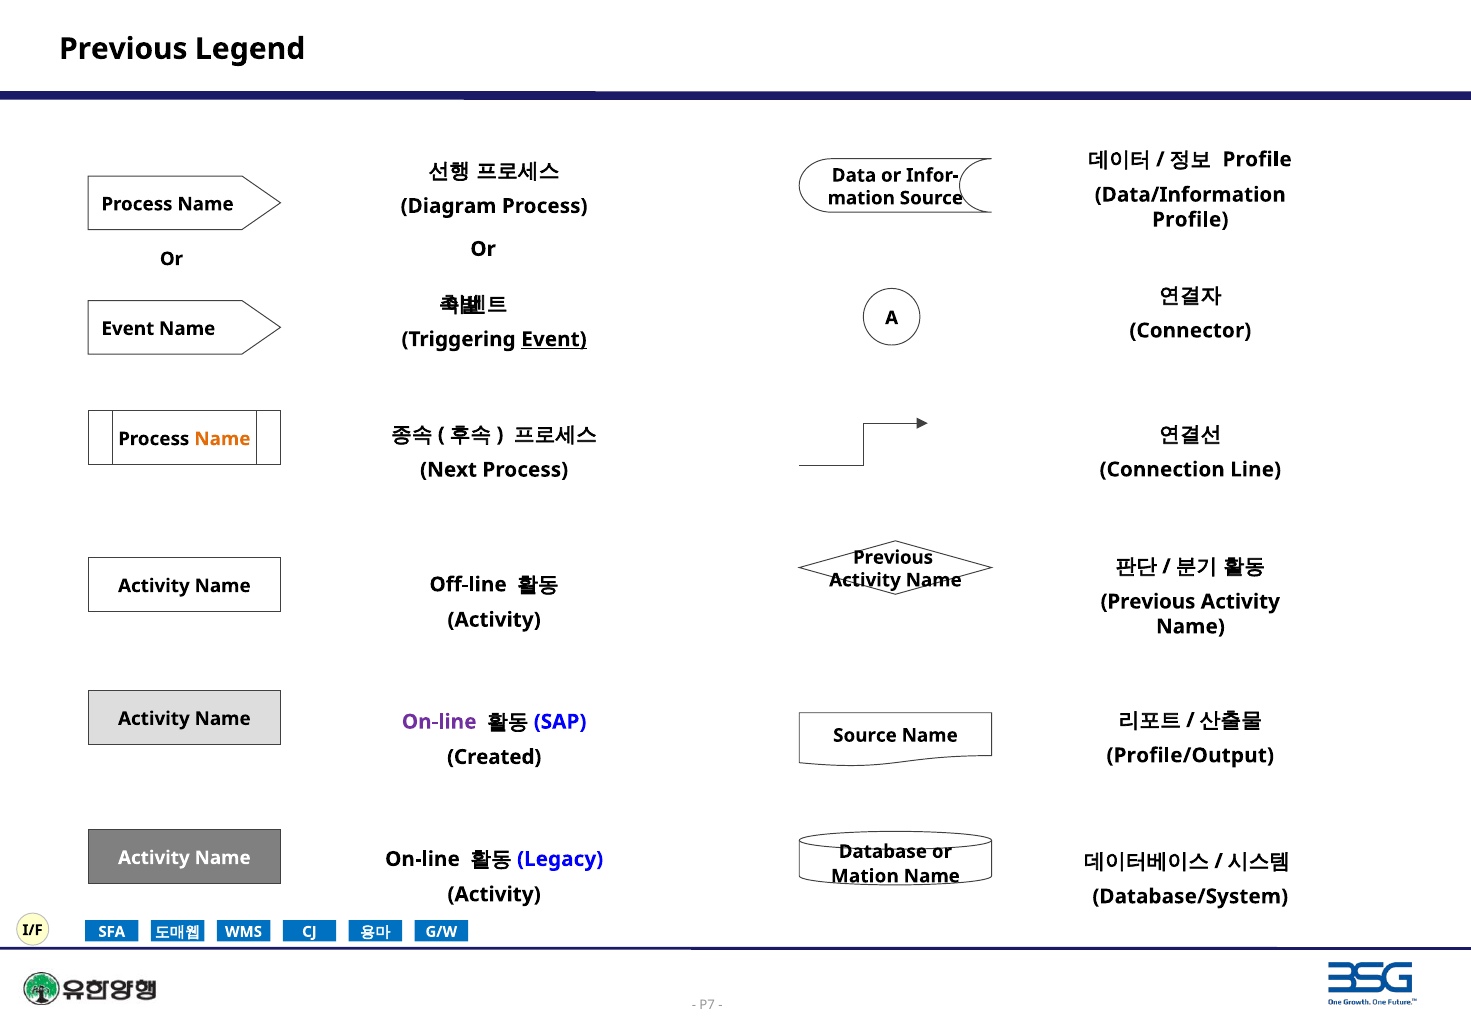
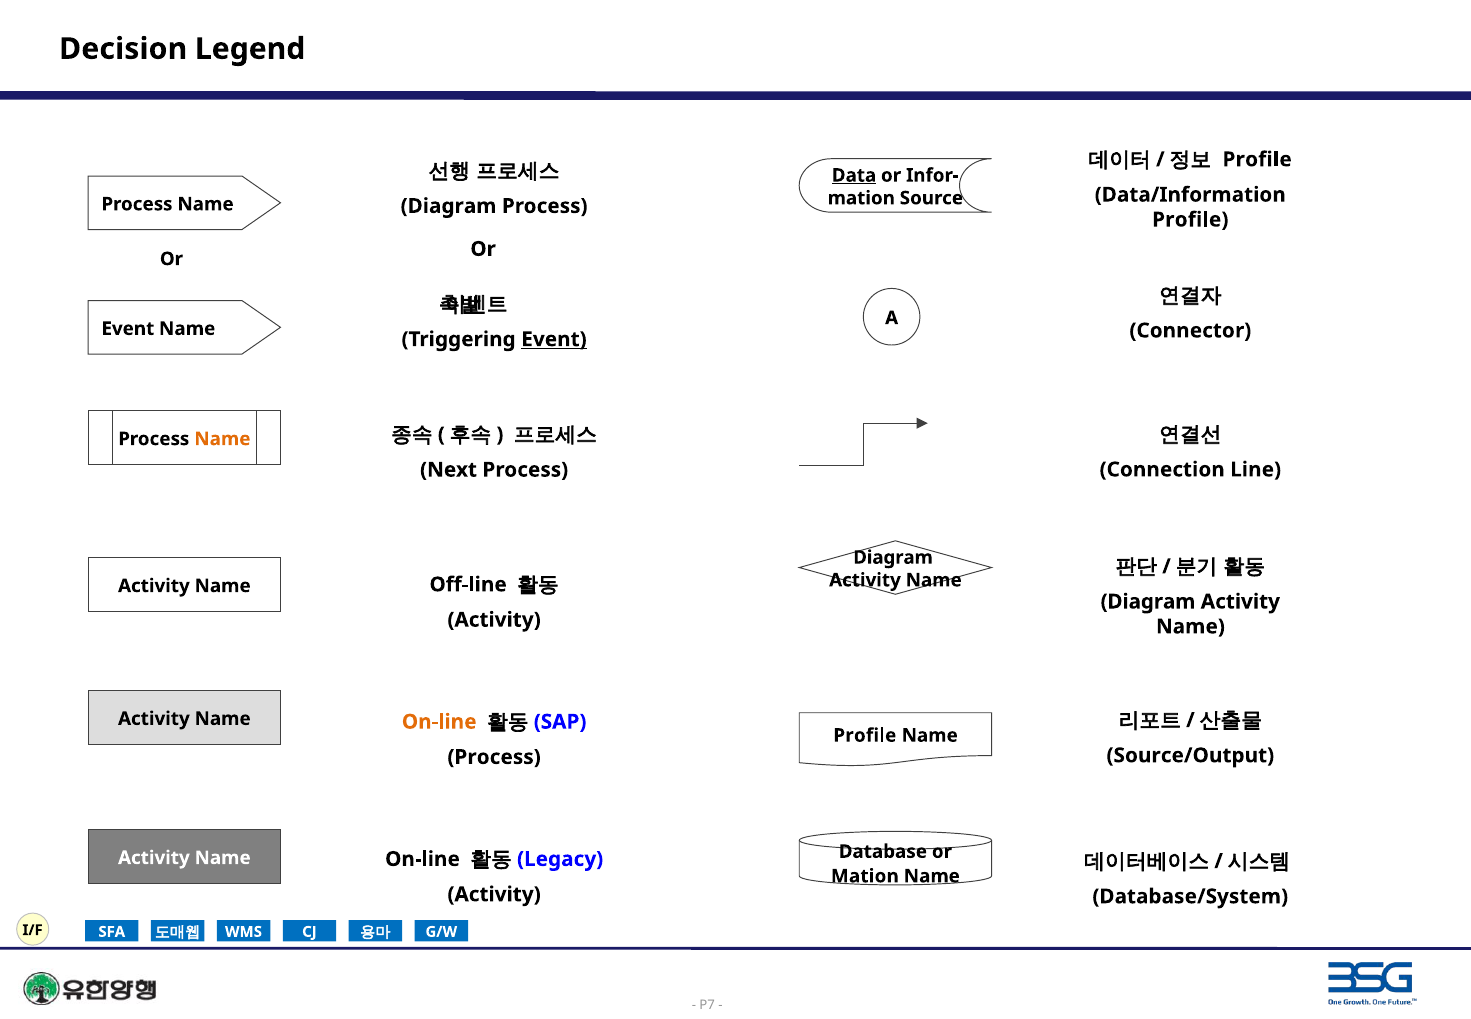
Previous at (123, 49): Previous -> Decision
Data underline: none -> present
Previous at (893, 557): Previous -> Diagram
Previous at (1148, 601): Previous -> Diagram
On-line at (439, 721) colour: purple -> orange
Source at (865, 735): Source -> Profile
Profile/Output: Profile/Output -> Source/Output
Created at (494, 757): Created -> Process
